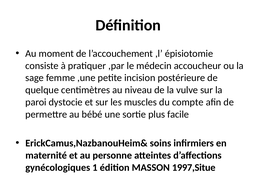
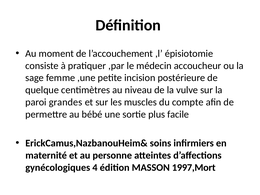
dystocie: dystocie -> grandes
1: 1 -> 4
1997,Situe: 1997,Situe -> 1997,Mort
